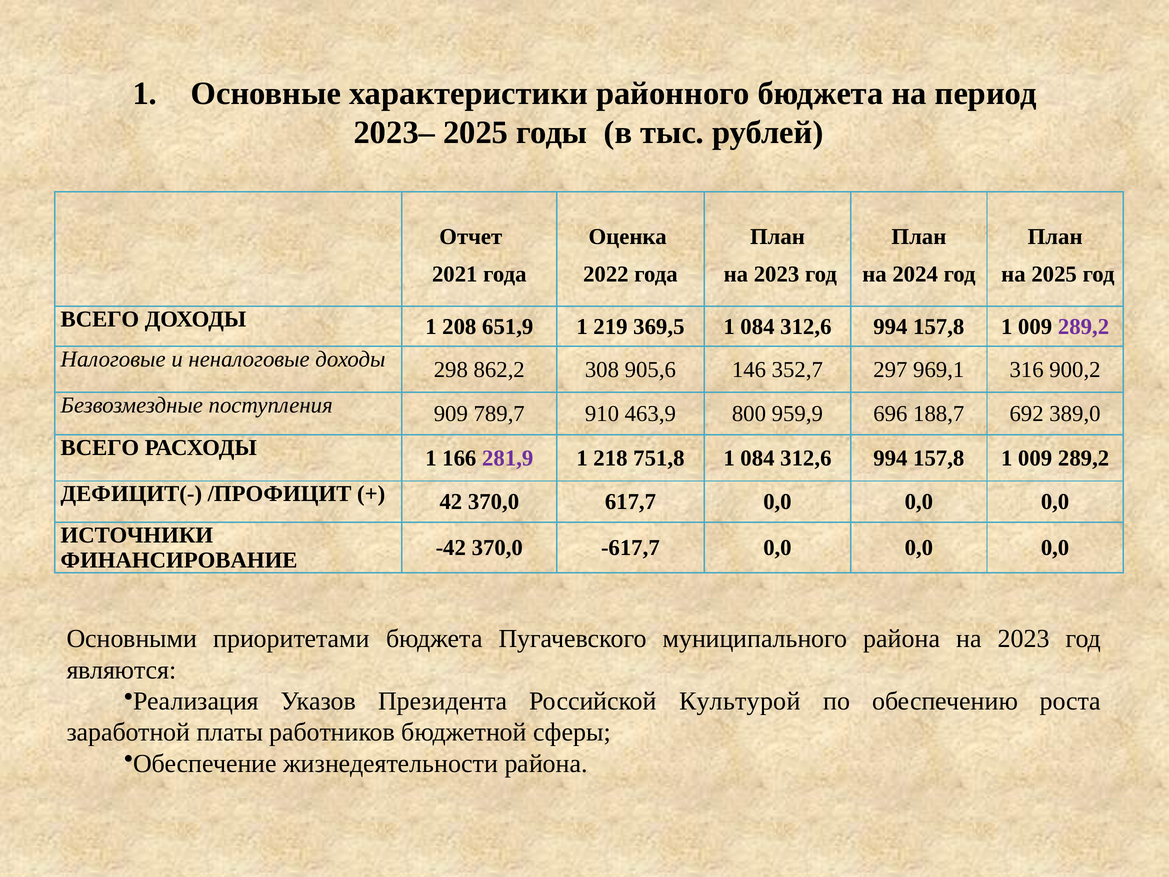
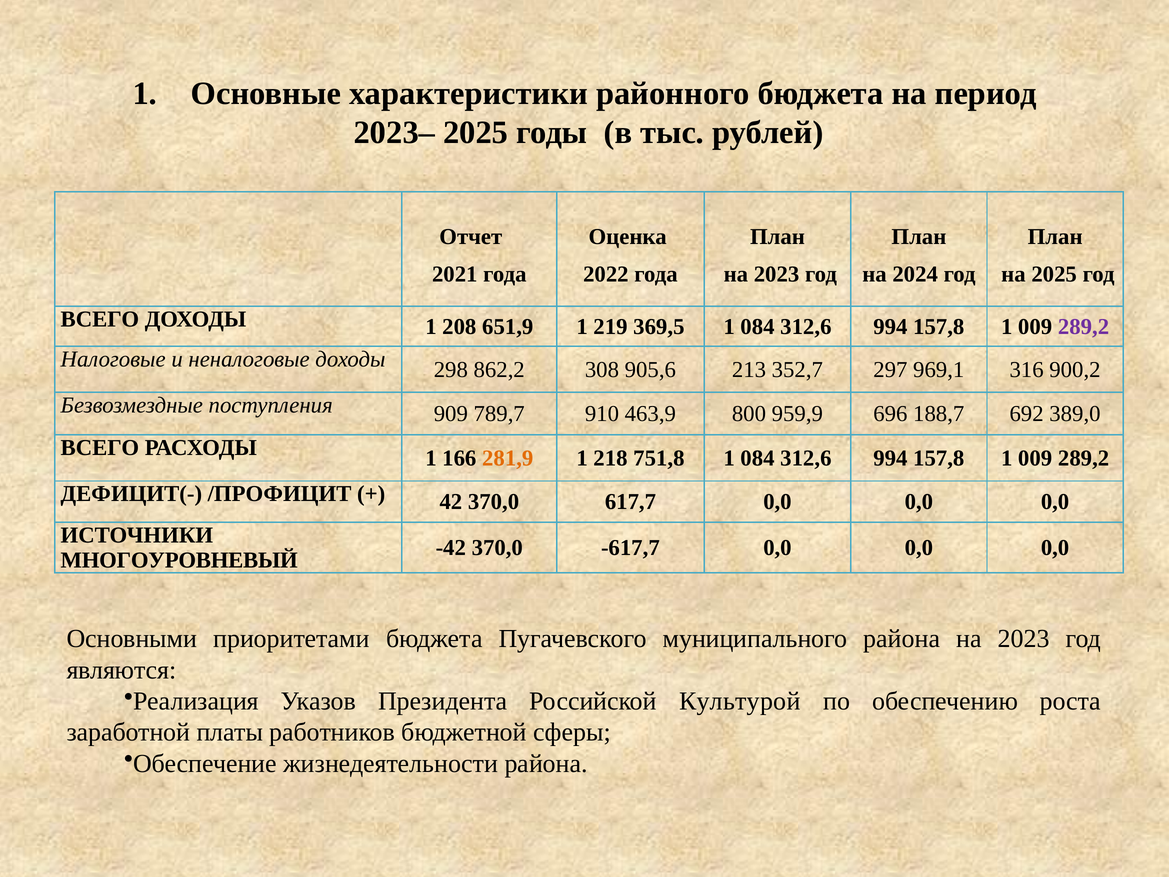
146: 146 -> 213
281,9 colour: purple -> orange
ФИНАНСИРОВАНИЕ: ФИНАНСИРОВАНИЕ -> МНОГОУРОВНЕВЫЙ
